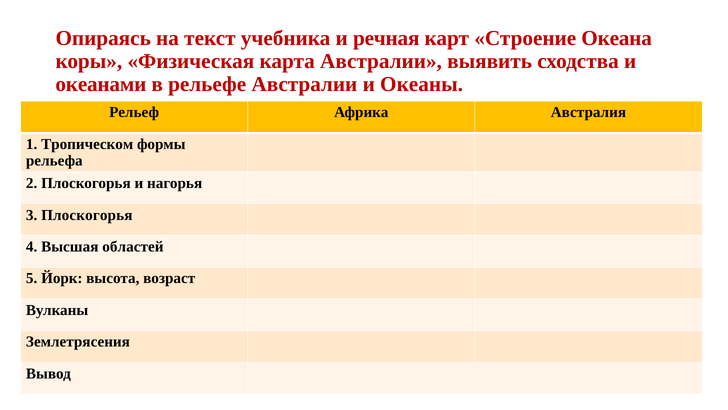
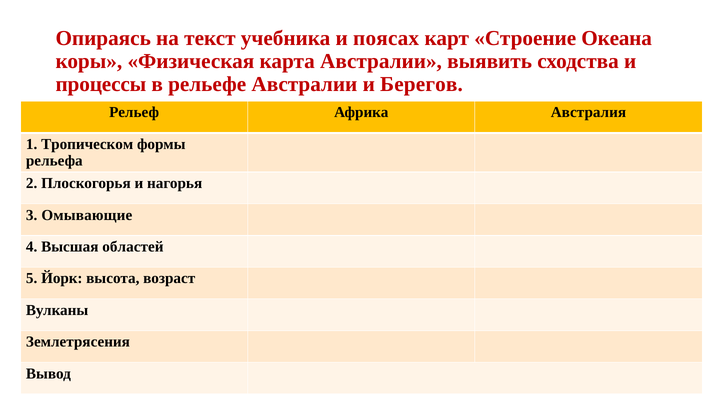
речная: речная -> поясах
океанами: океанами -> процессы
Океаны: Океаны -> Берегов
3 Плоскогорья: Плоскогорья -> Омывающие
